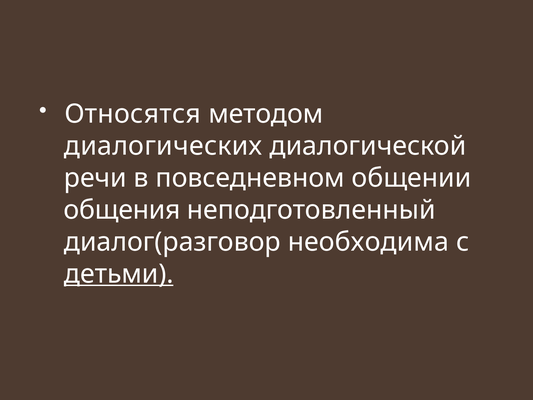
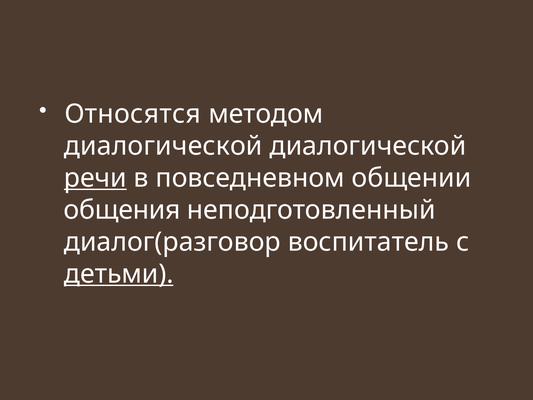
диалогических at (163, 146): диалогических -> диалогической
речи underline: none -> present
необходима: необходима -> воспитатель
